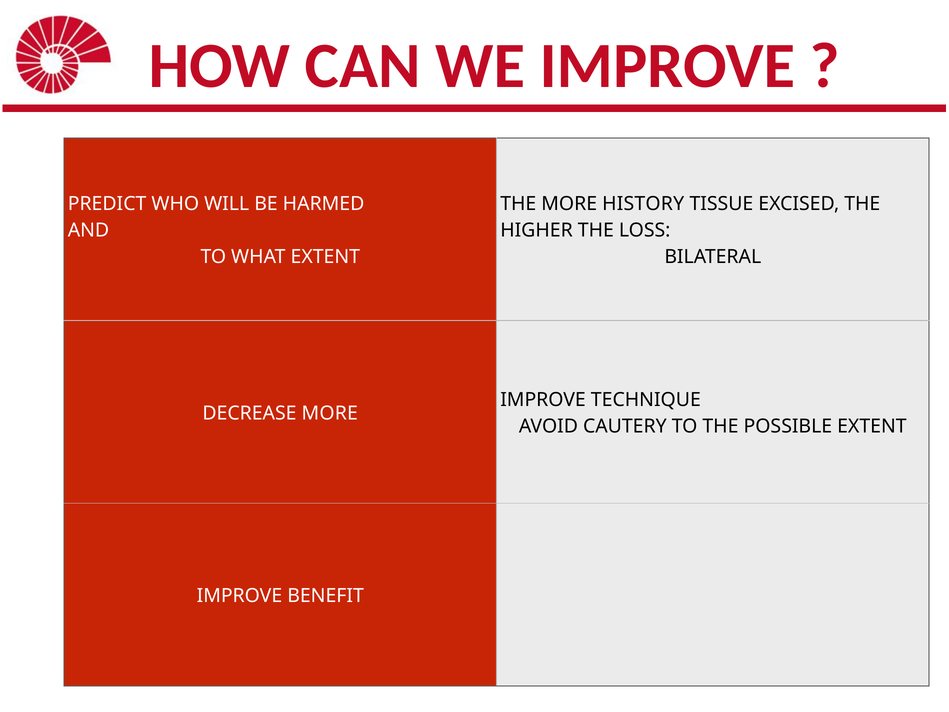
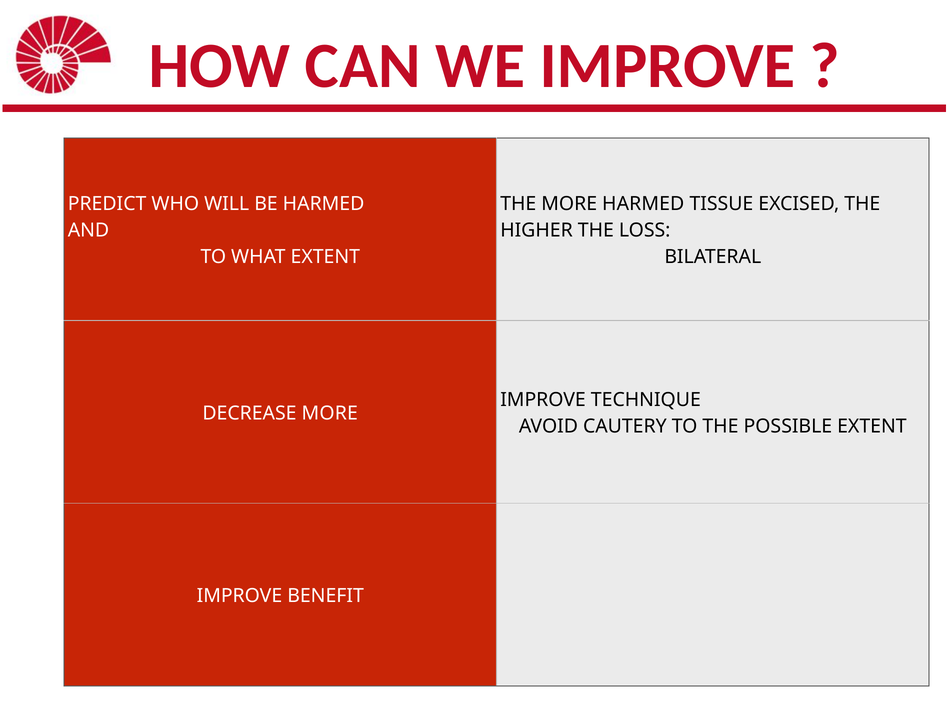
MORE HISTORY: HISTORY -> HARMED
